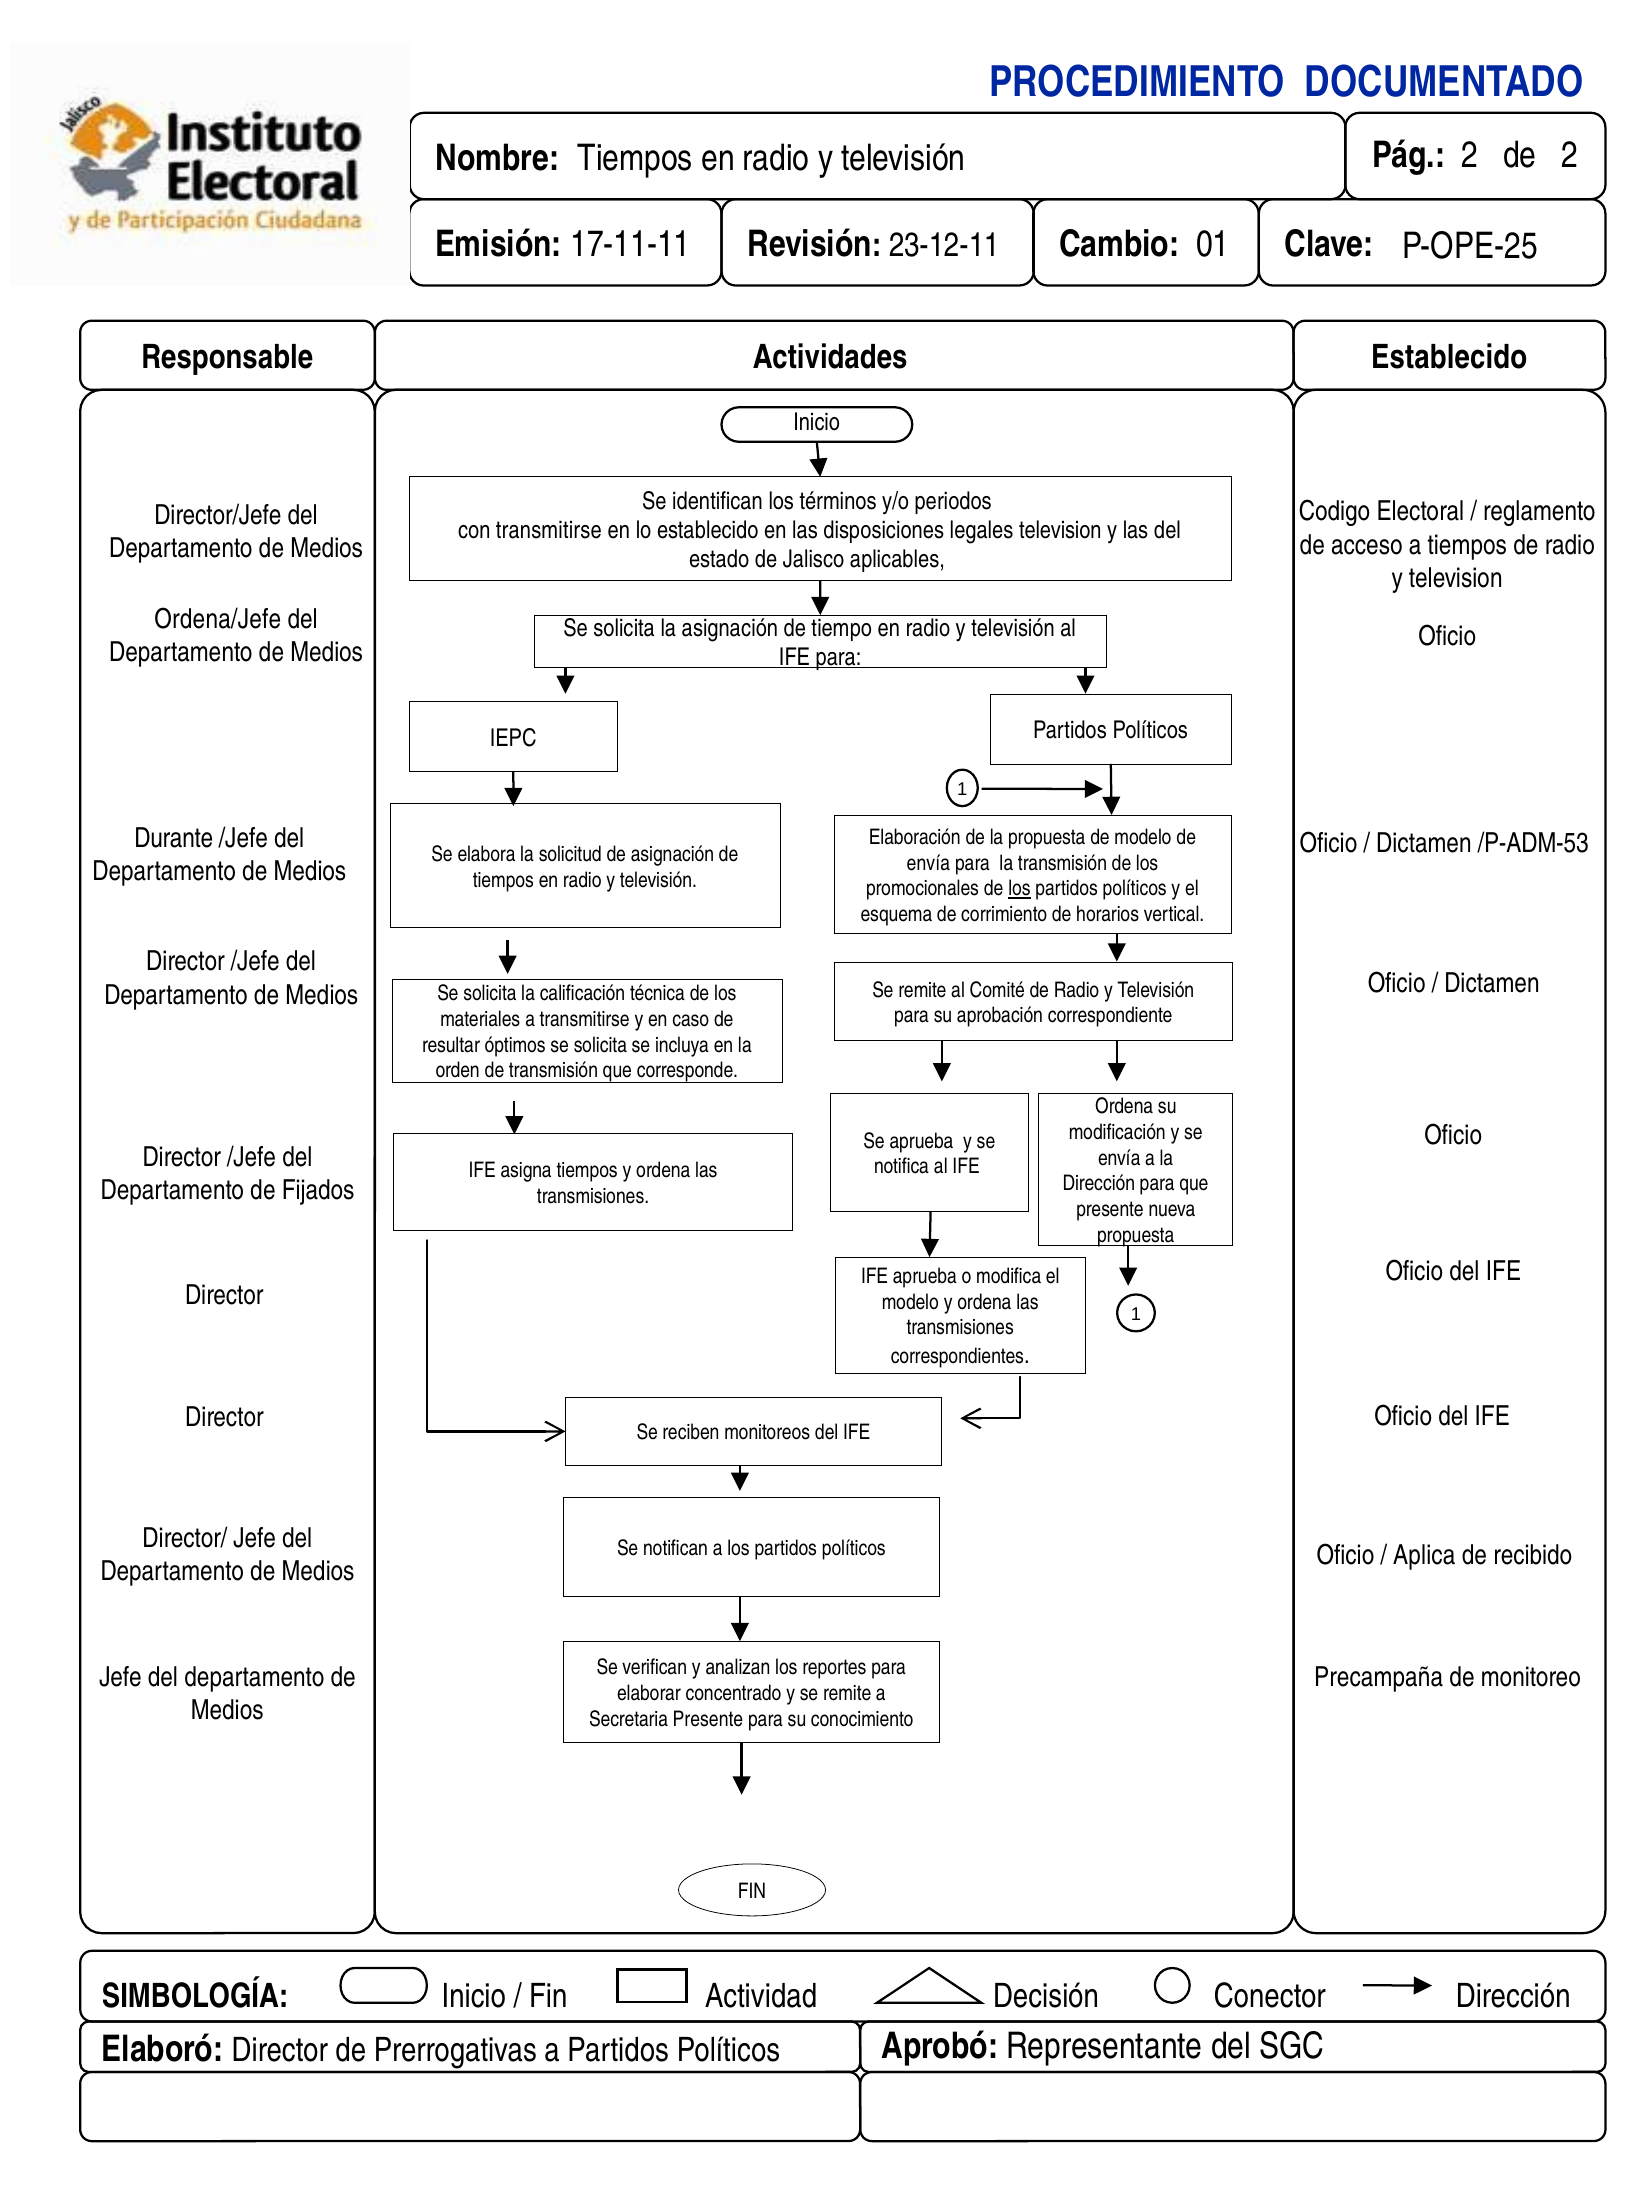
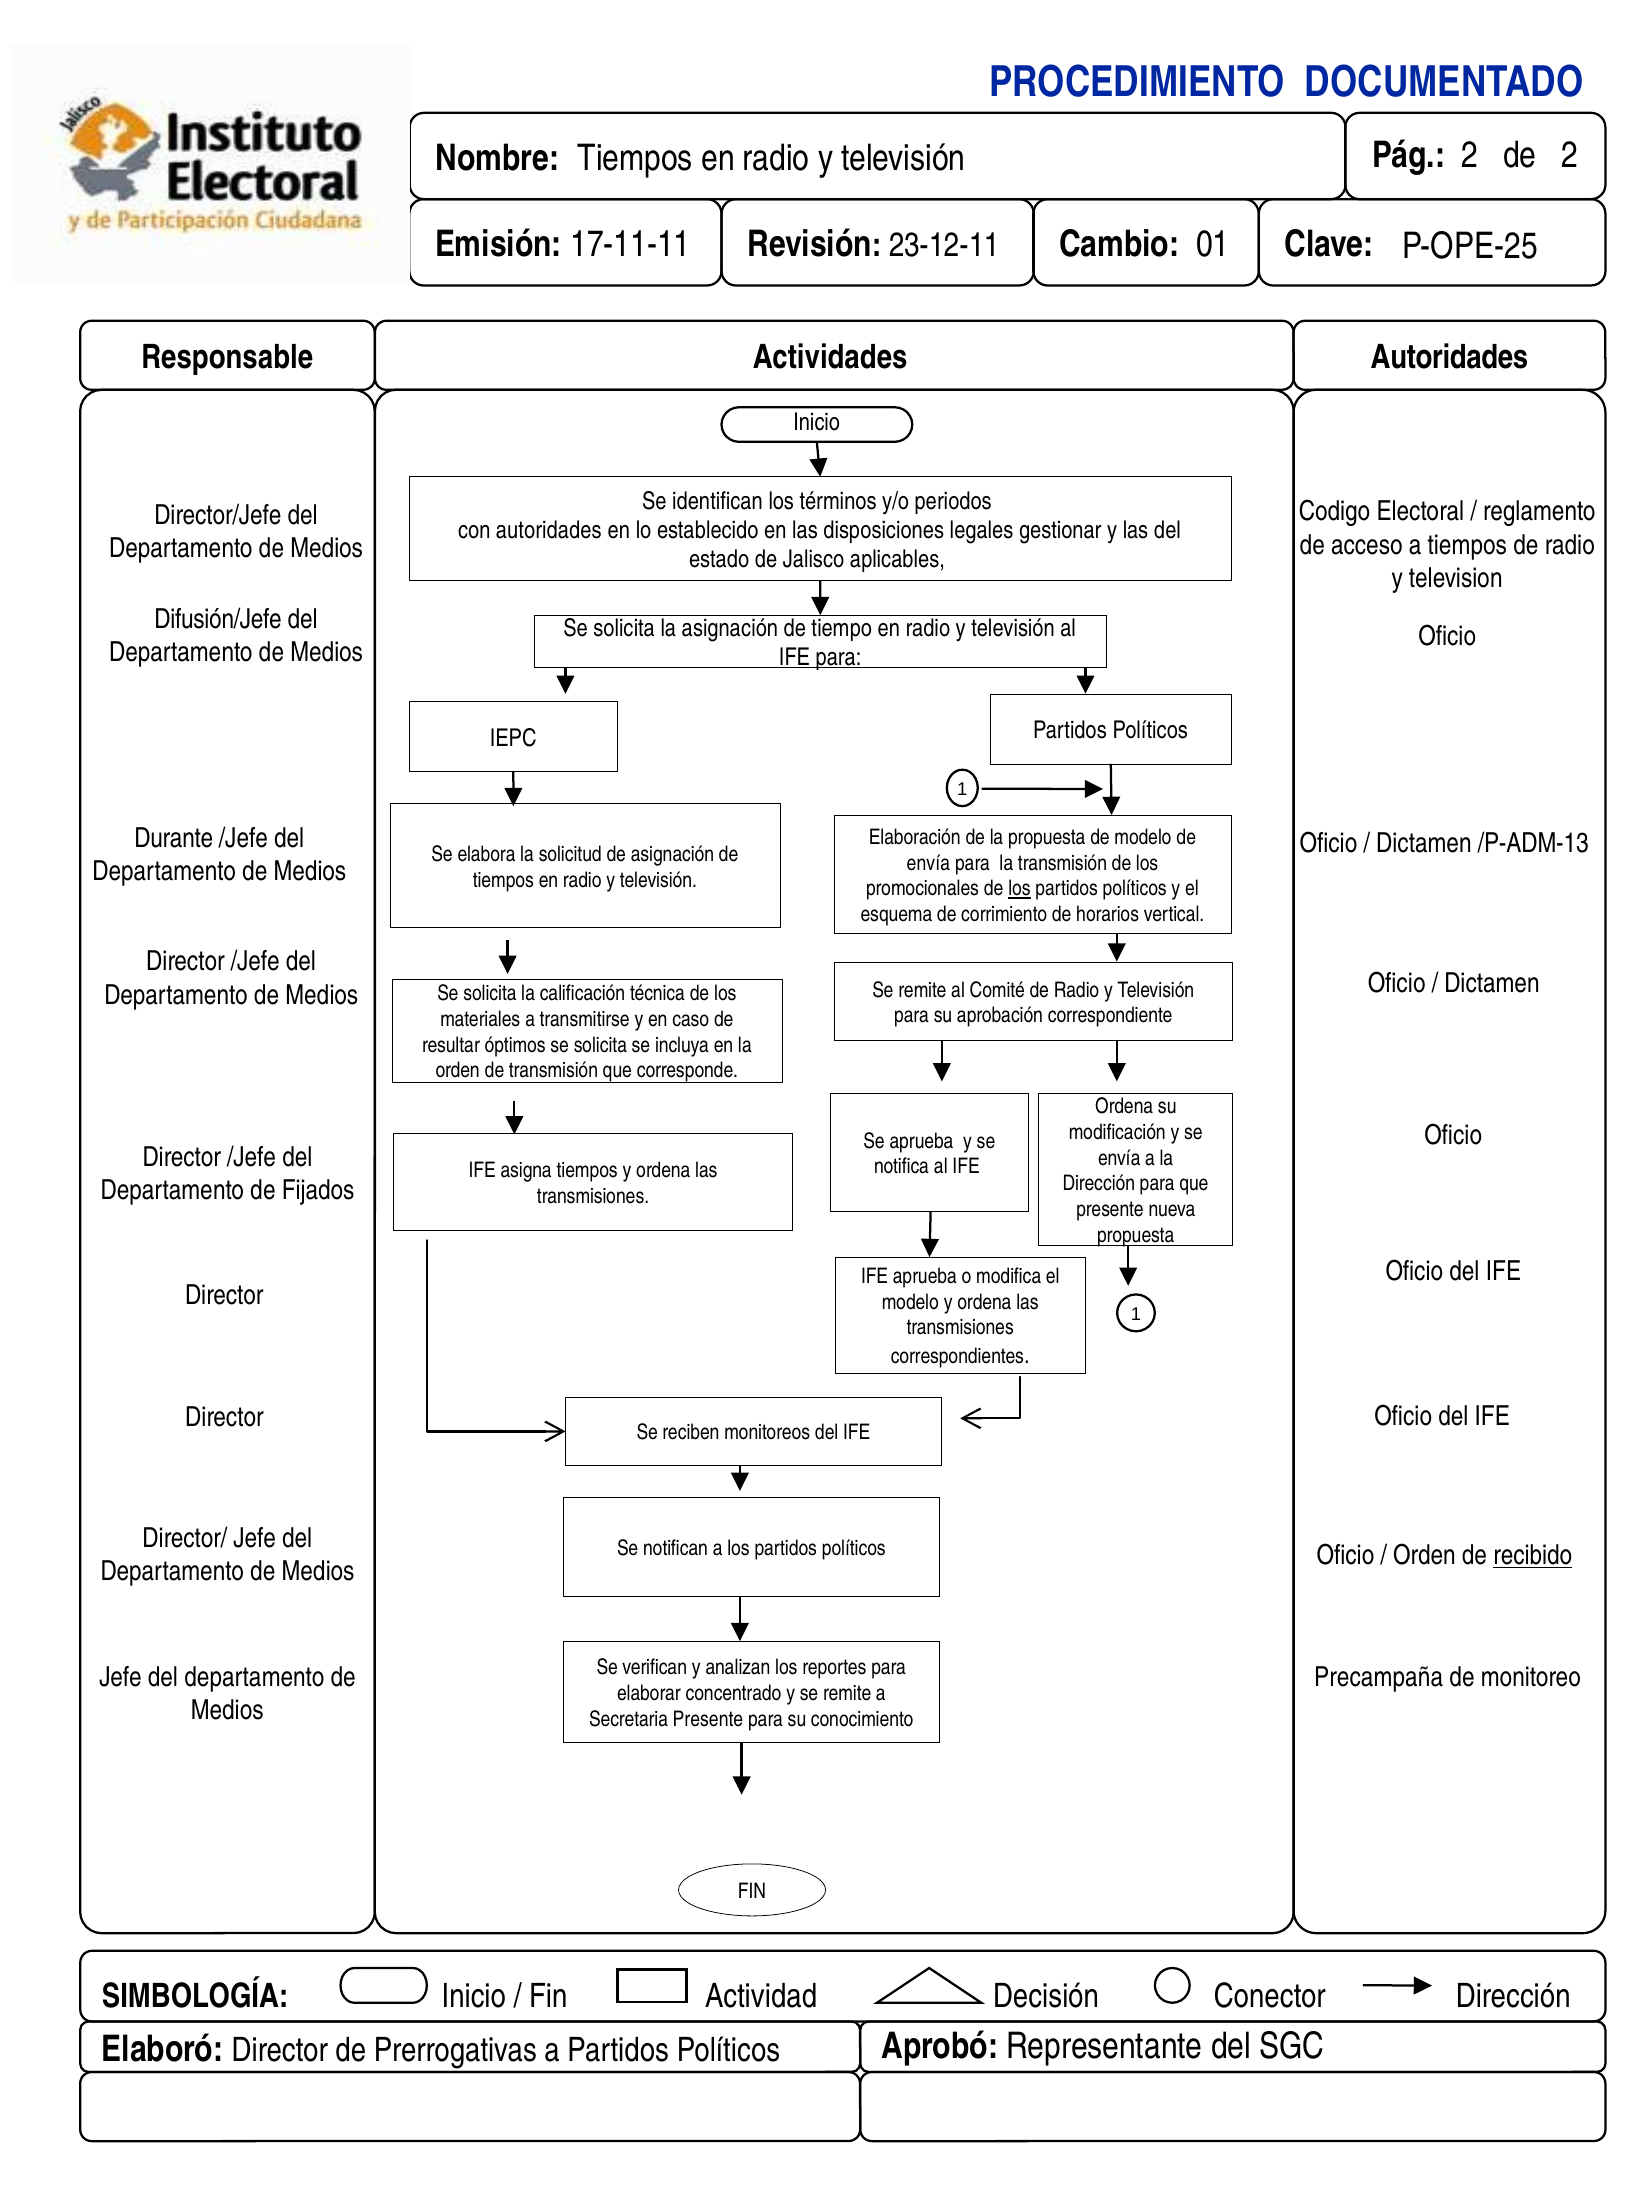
Actividades Establecido: Establecido -> Autoridades
con transmitirse: transmitirse -> autoridades
legales television: television -> gestionar
Ordena/Jefe: Ordena/Jefe -> Difusión/Jefe
/P-ADM-53: /P-ADM-53 -> /P-ADM-13
Aplica at (1424, 1555): Aplica -> Orden
recibido underline: none -> present
